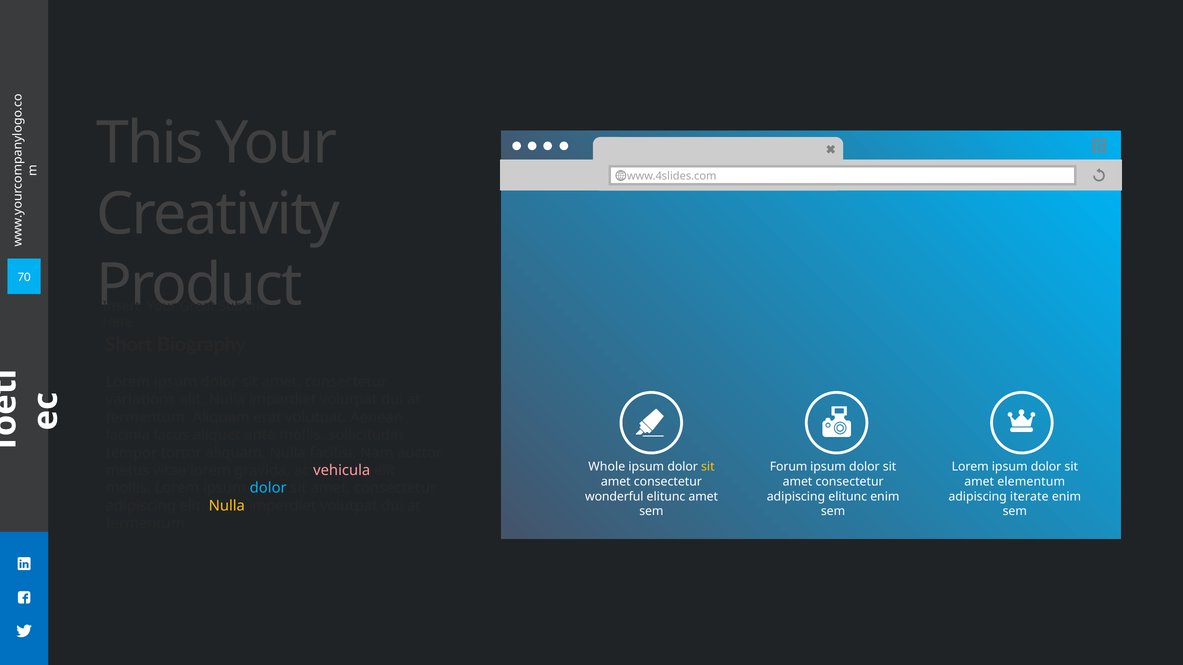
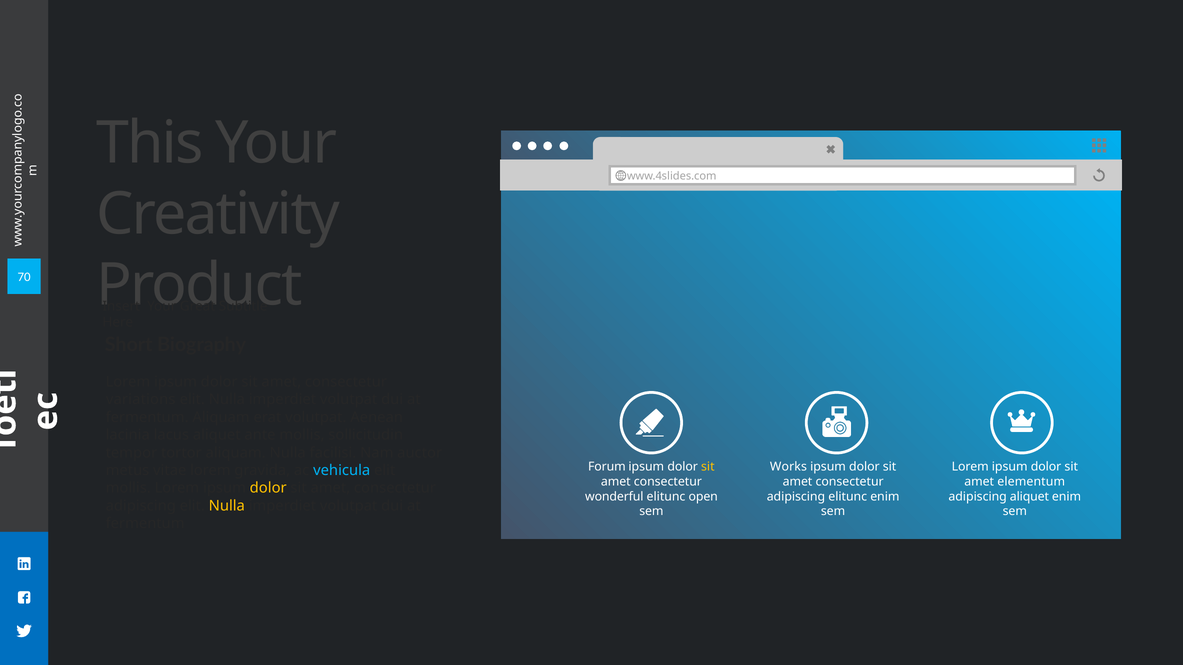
Whole: Whole -> Forum
Forum: Forum -> Works
vehicula colour: pink -> light blue
dolor at (268, 488) colour: light blue -> yellow
elitunc amet: amet -> open
adipiscing iterate: iterate -> aliquet
